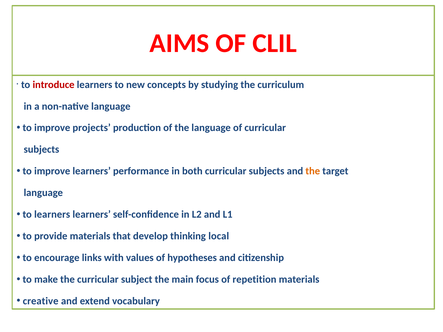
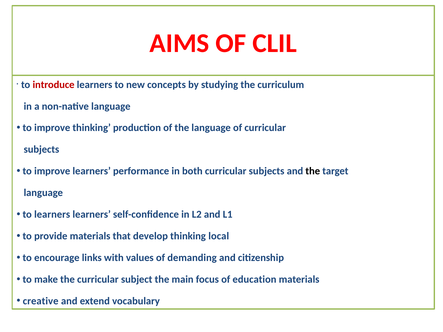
improve projects: projects -> thinking
the at (313, 171) colour: orange -> black
hypotheses: hypotheses -> demanding
repetition: repetition -> education
